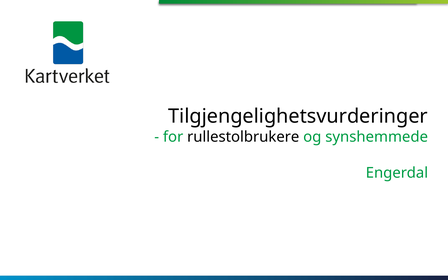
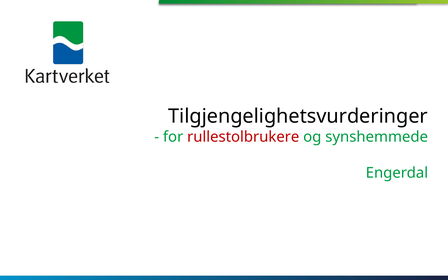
rullestolbrukere colour: black -> red
